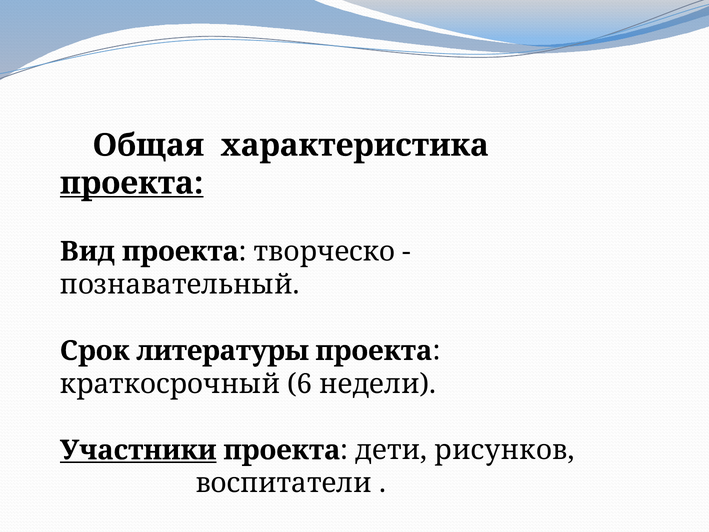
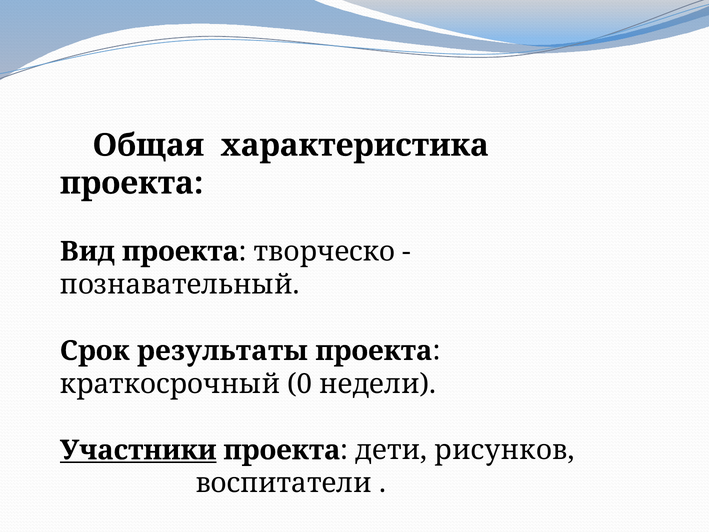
проекта at (132, 183) underline: present -> none
литературы: литературы -> результаты
6: 6 -> 0
